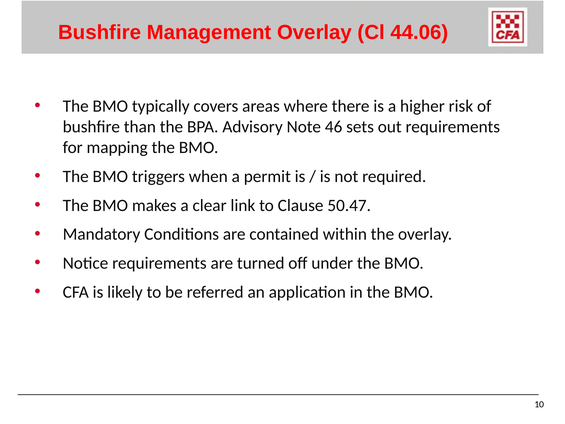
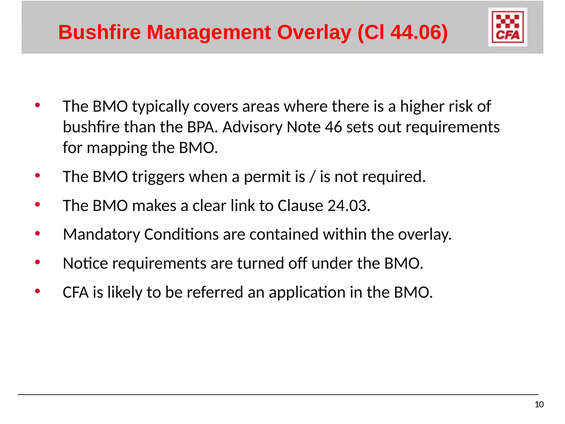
50.47: 50.47 -> 24.03
